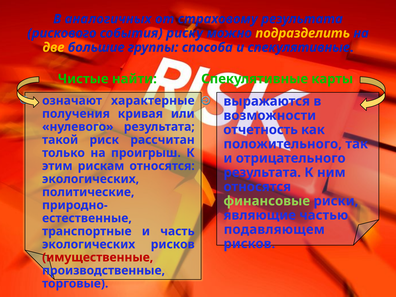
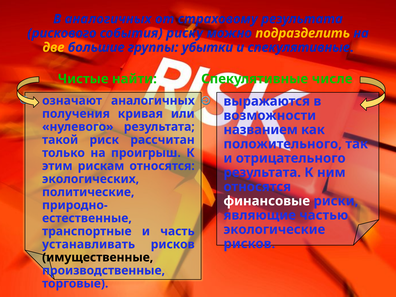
способа: способа -> убытки
карты: карты -> числе
означают характерные: характерные -> аналогичных
отчетность: отчетность -> названием
финансовые colour: light green -> white
подавляющем: подавляющем -> экологические
экологических at (89, 244): экологических -> устанавливать
имущественные colour: red -> black
